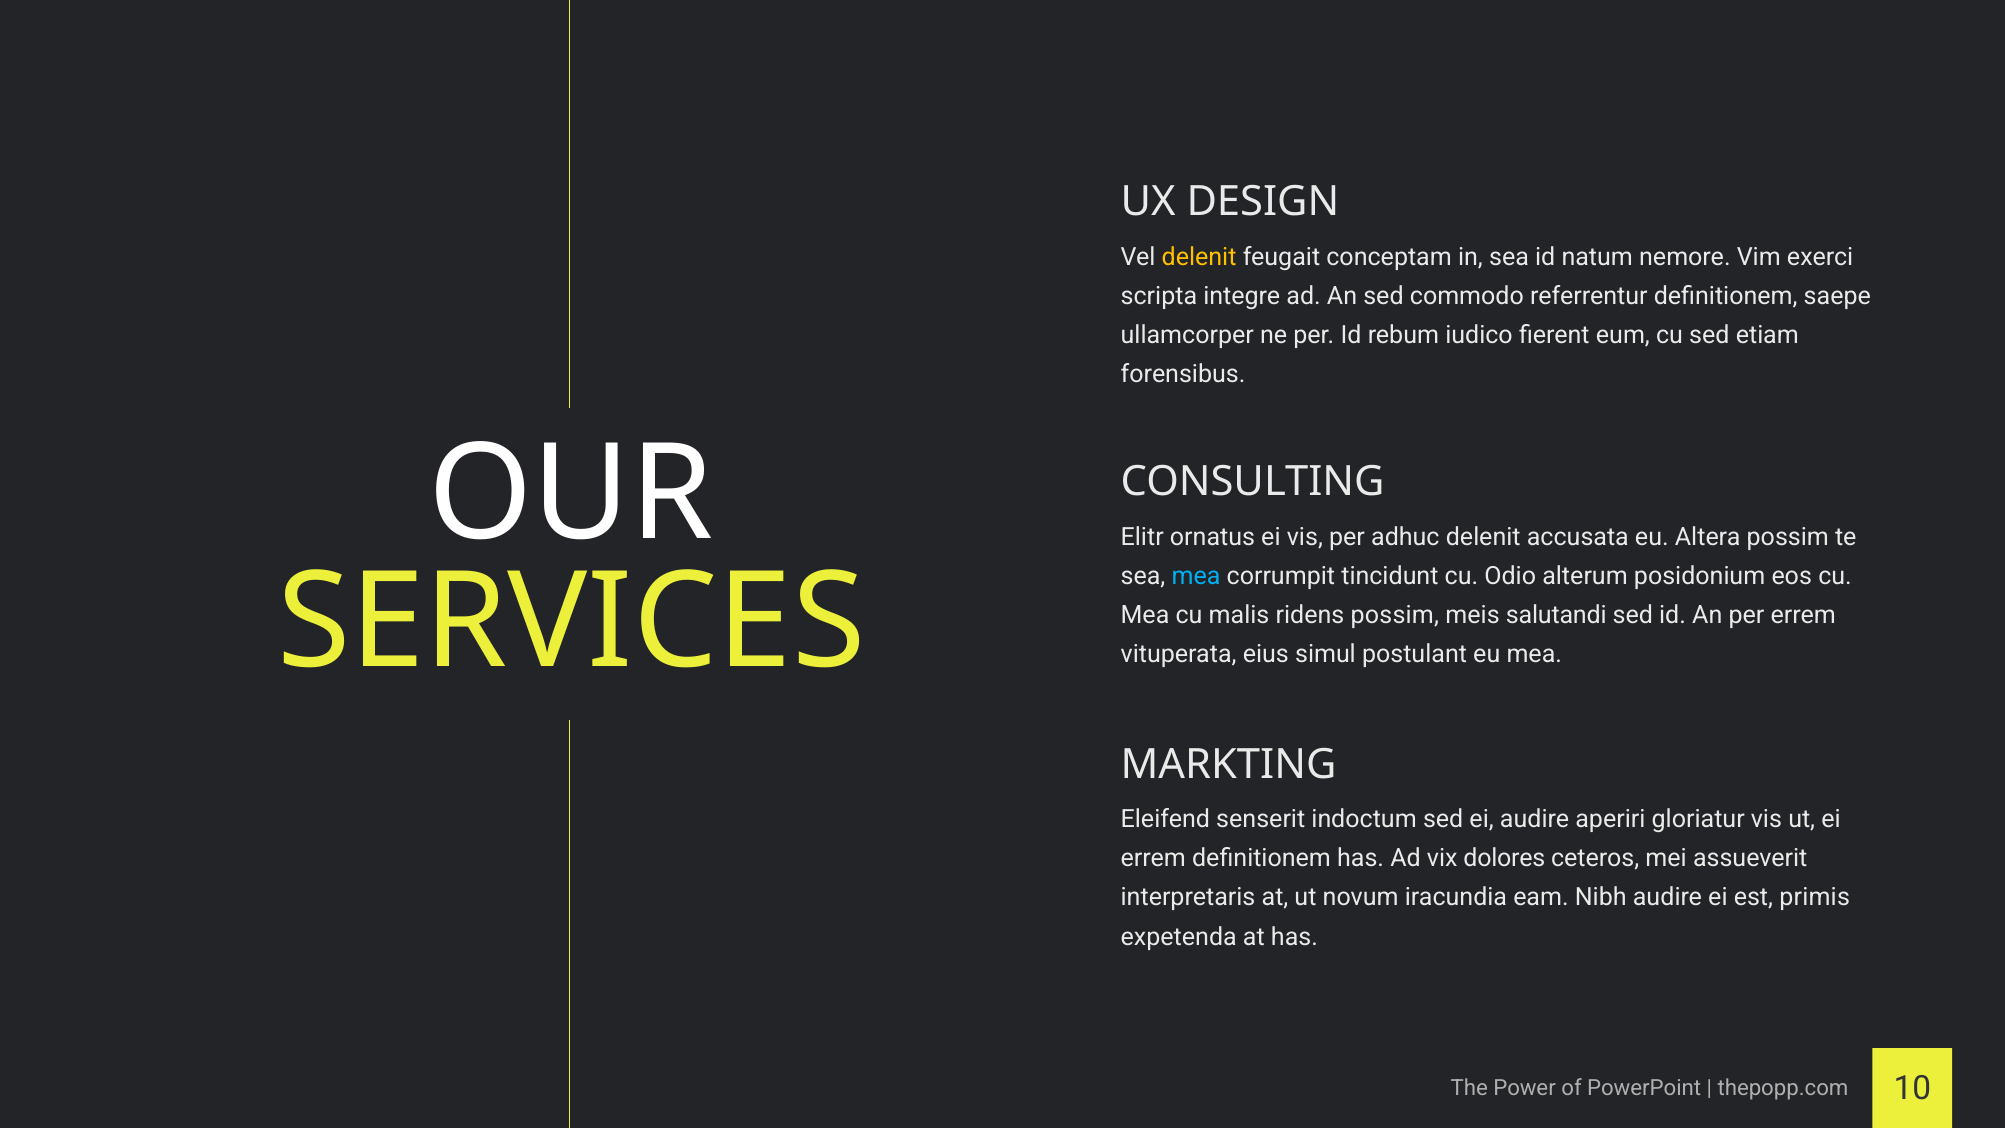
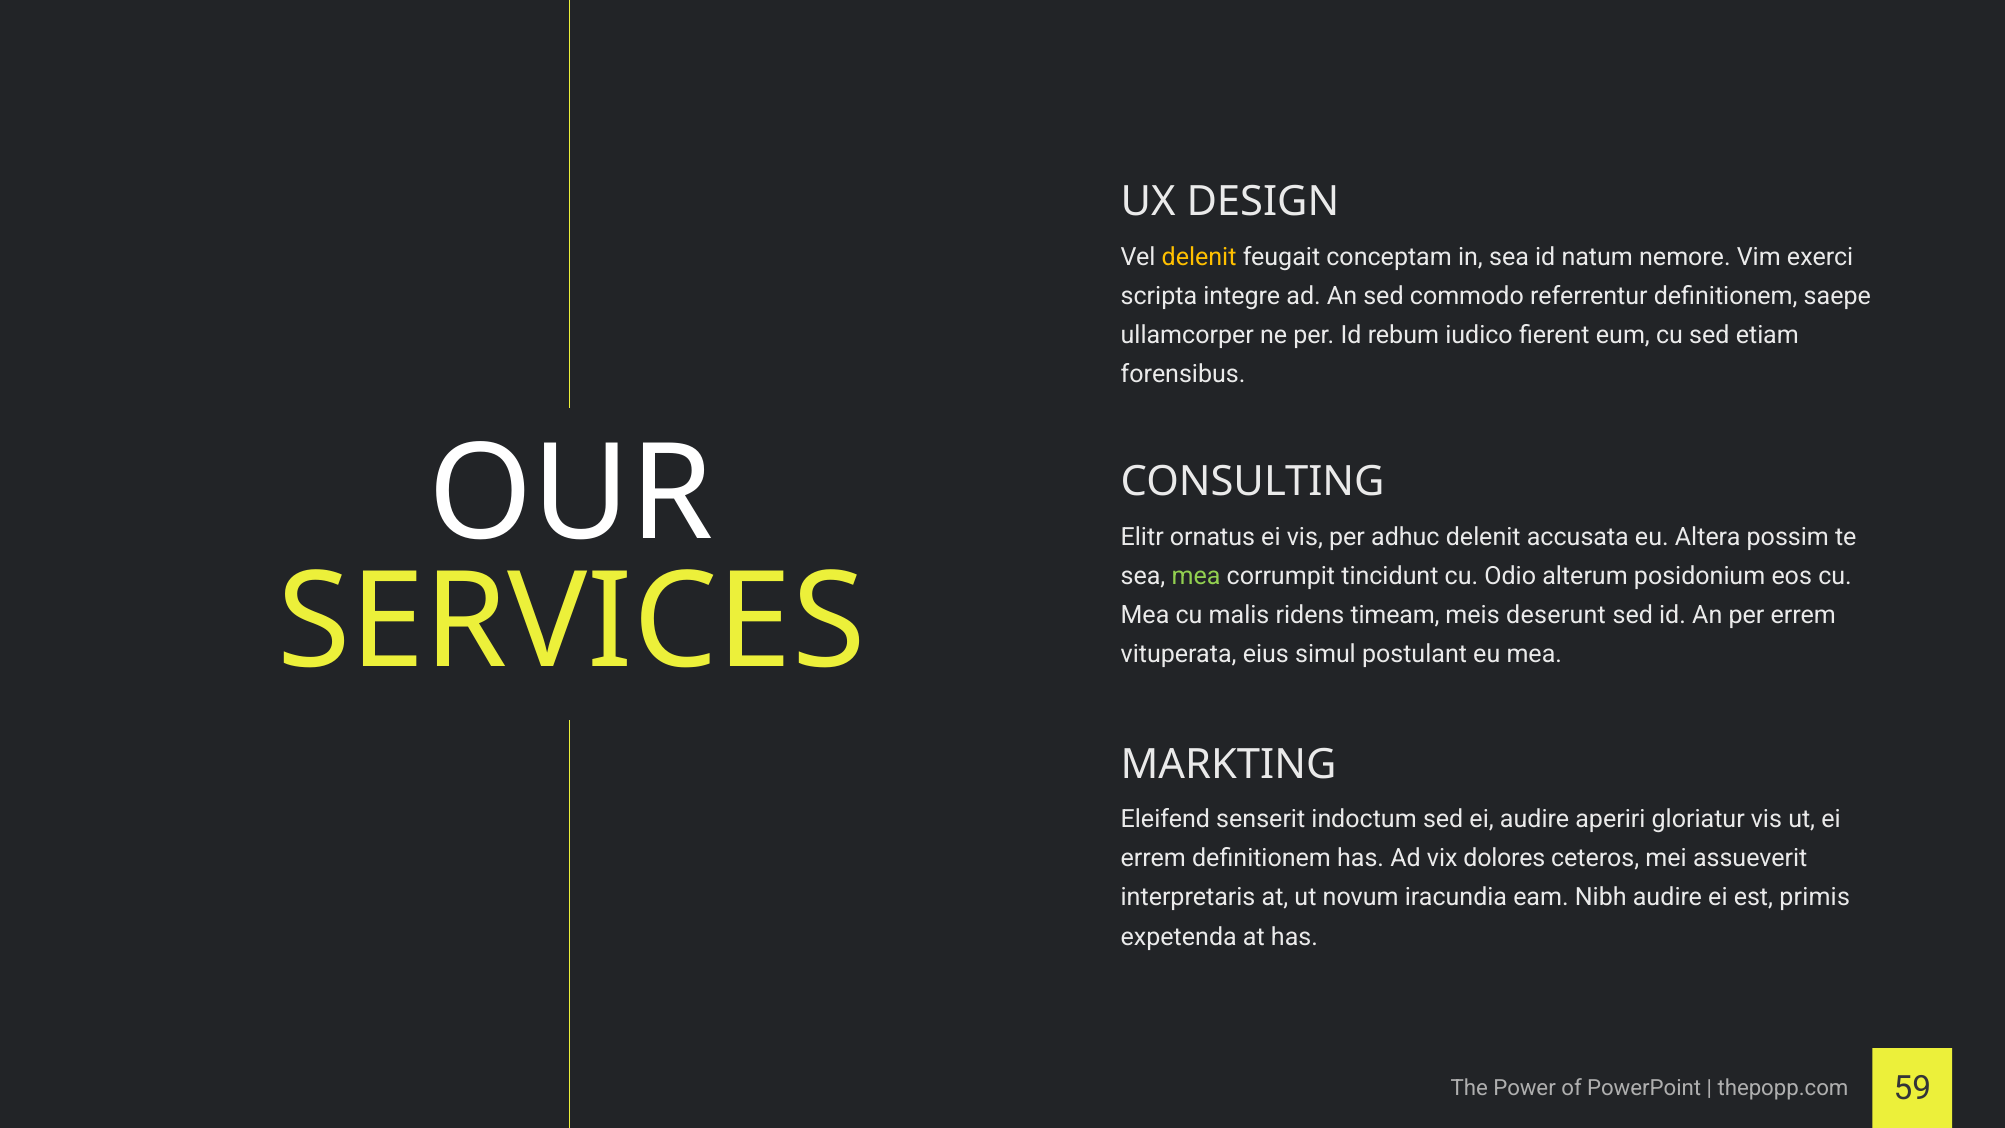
mea at (1196, 576) colour: light blue -> light green
ridens possim: possim -> timeam
salutandi: salutandi -> deserunt
10: 10 -> 59
